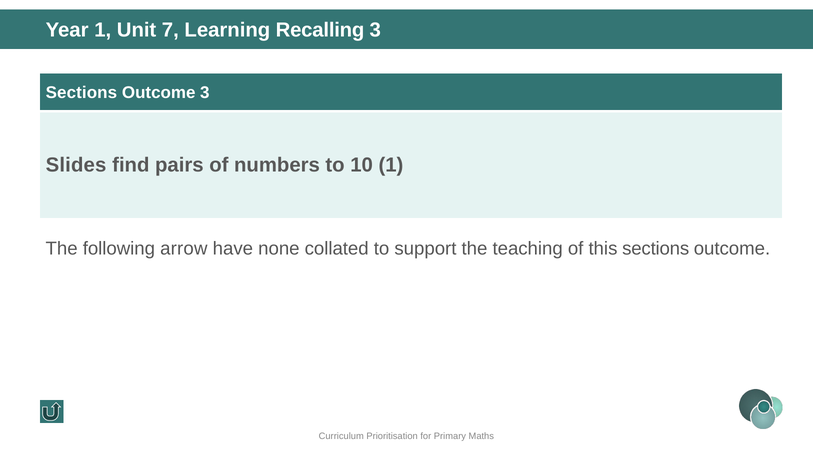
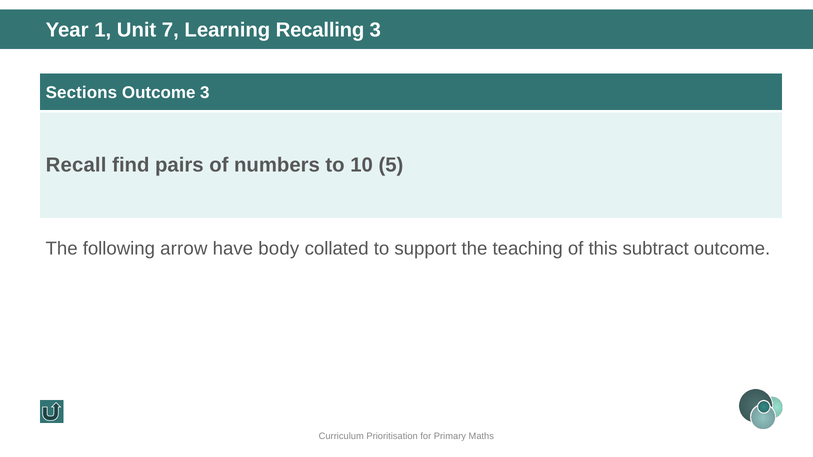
Slides: Slides -> Recall
10 1: 1 -> 5
none: none -> body
this sections: sections -> subtract
